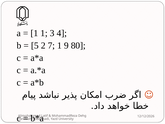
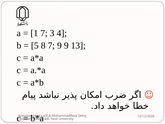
1 1: 1 -> 7
2: 2 -> 8
7 1: 1 -> 9
80: 80 -> 13
